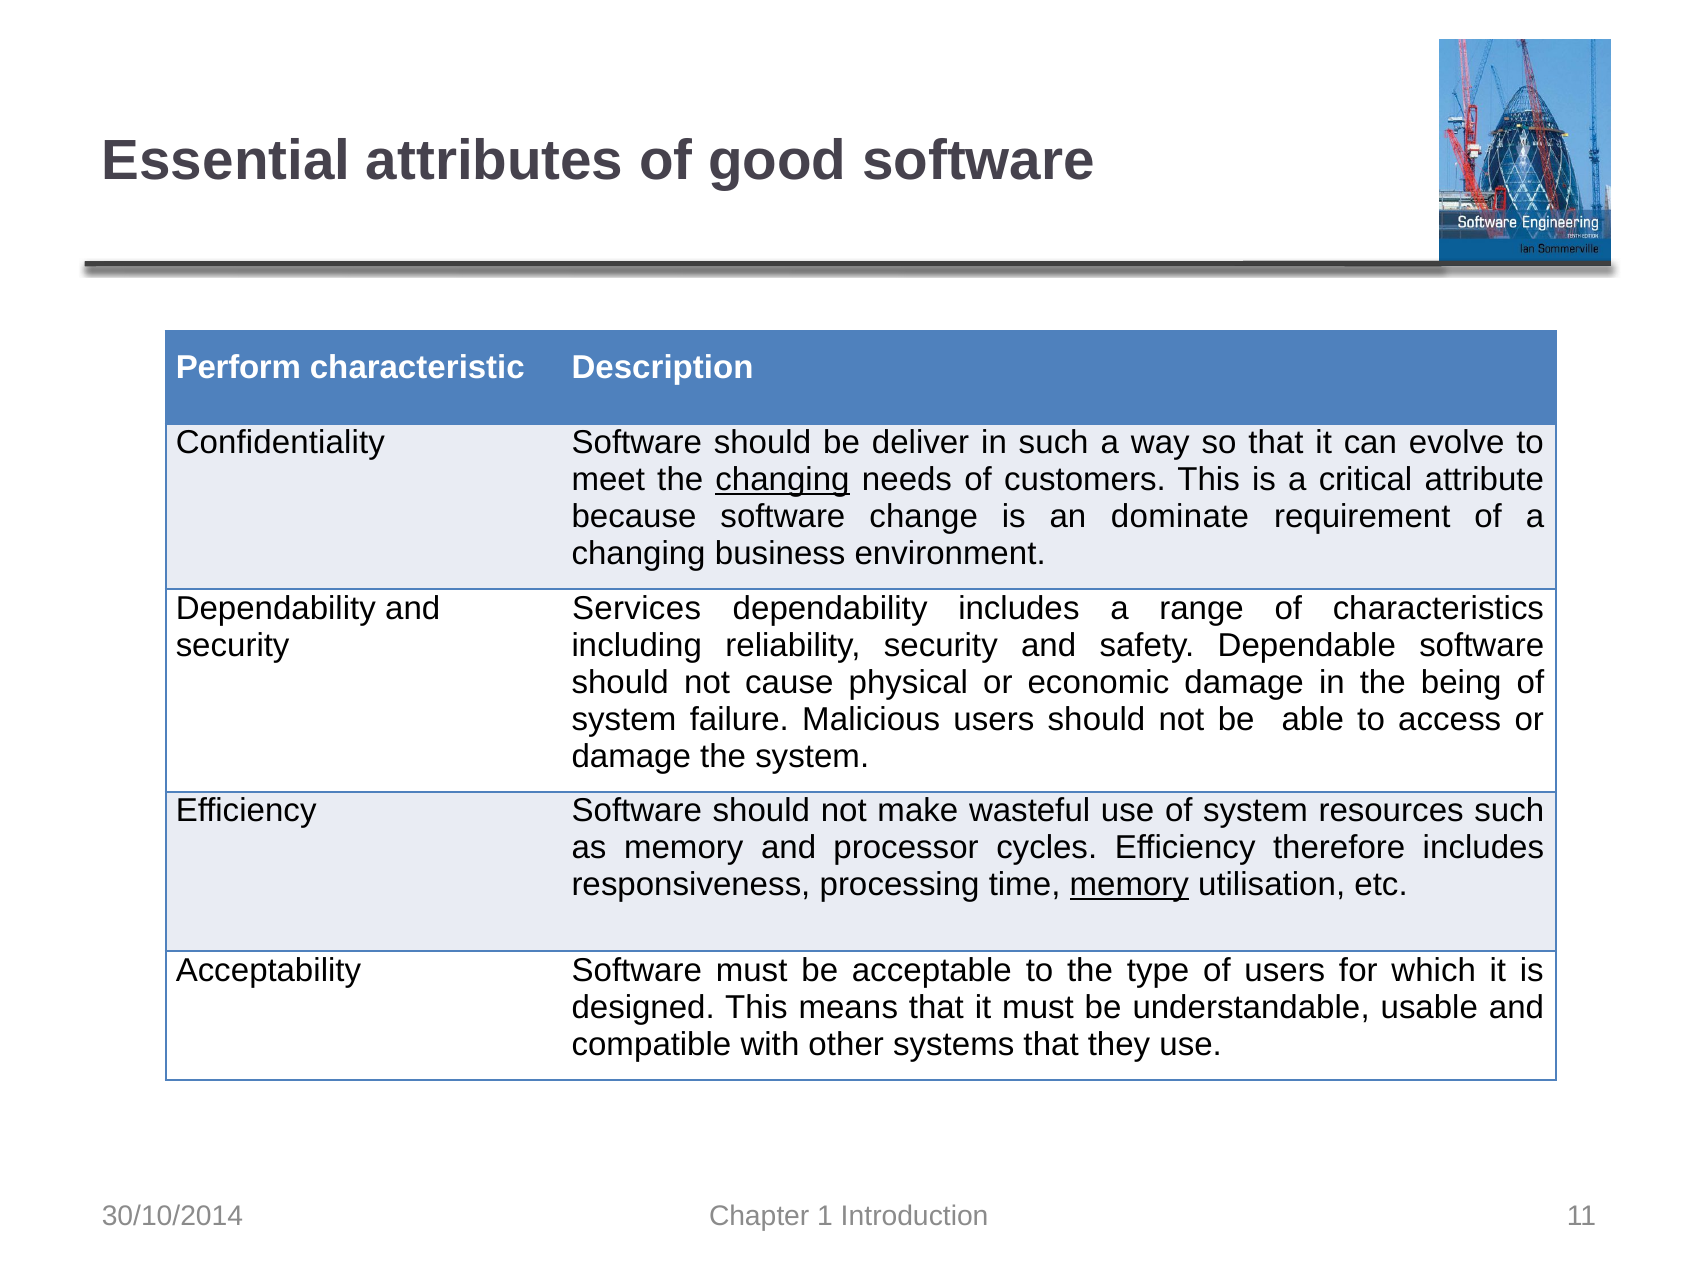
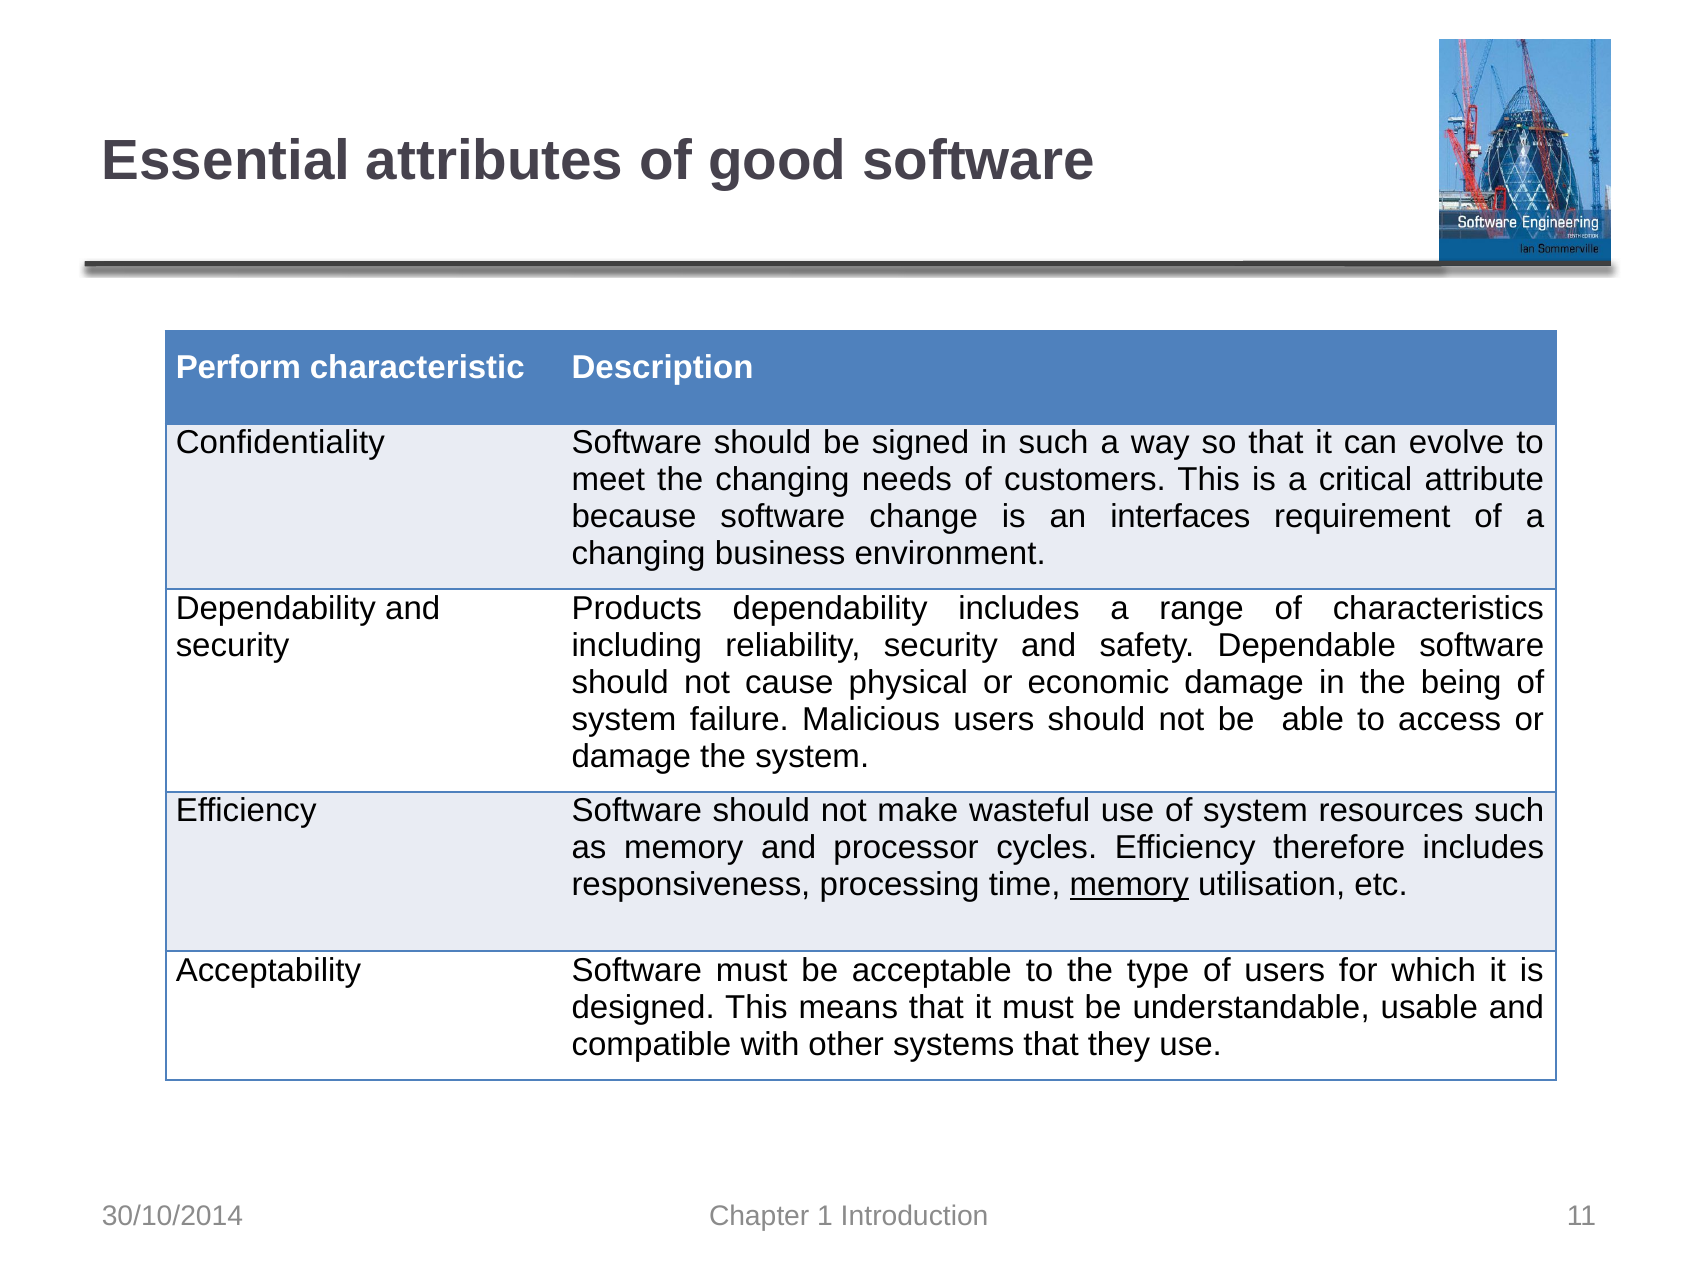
deliver: deliver -> signed
changing at (782, 480) underline: present -> none
dominate: dominate -> interfaces
Services: Services -> Products
